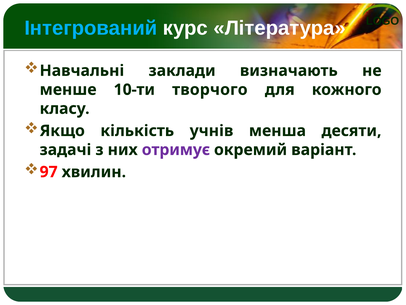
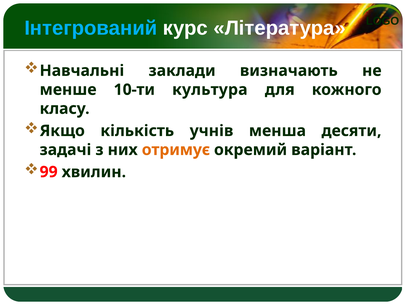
творчого: творчого -> культура
отримує colour: purple -> orange
97: 97 -> 99
